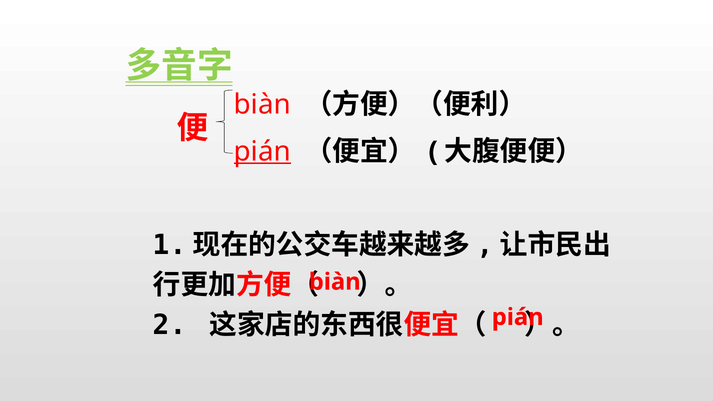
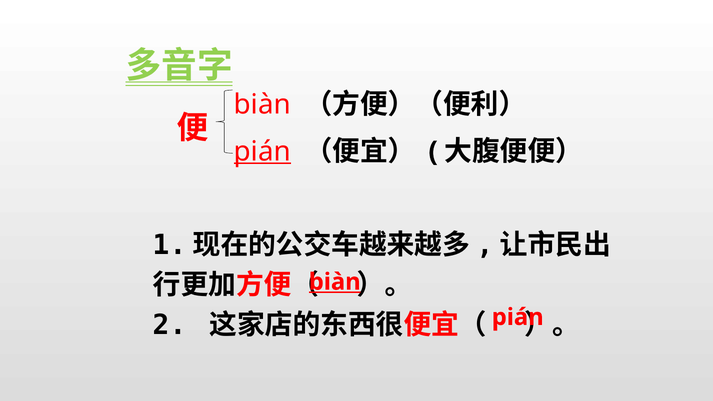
biàn at (335, 282) underline: none -> present
